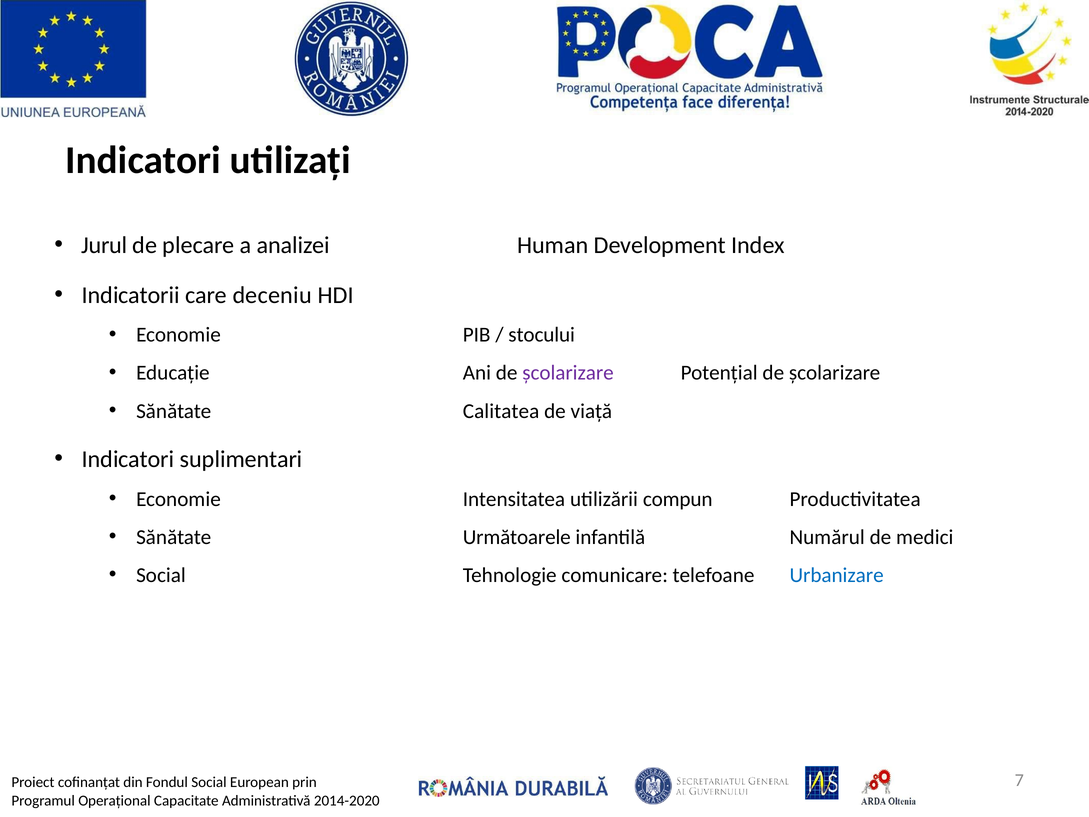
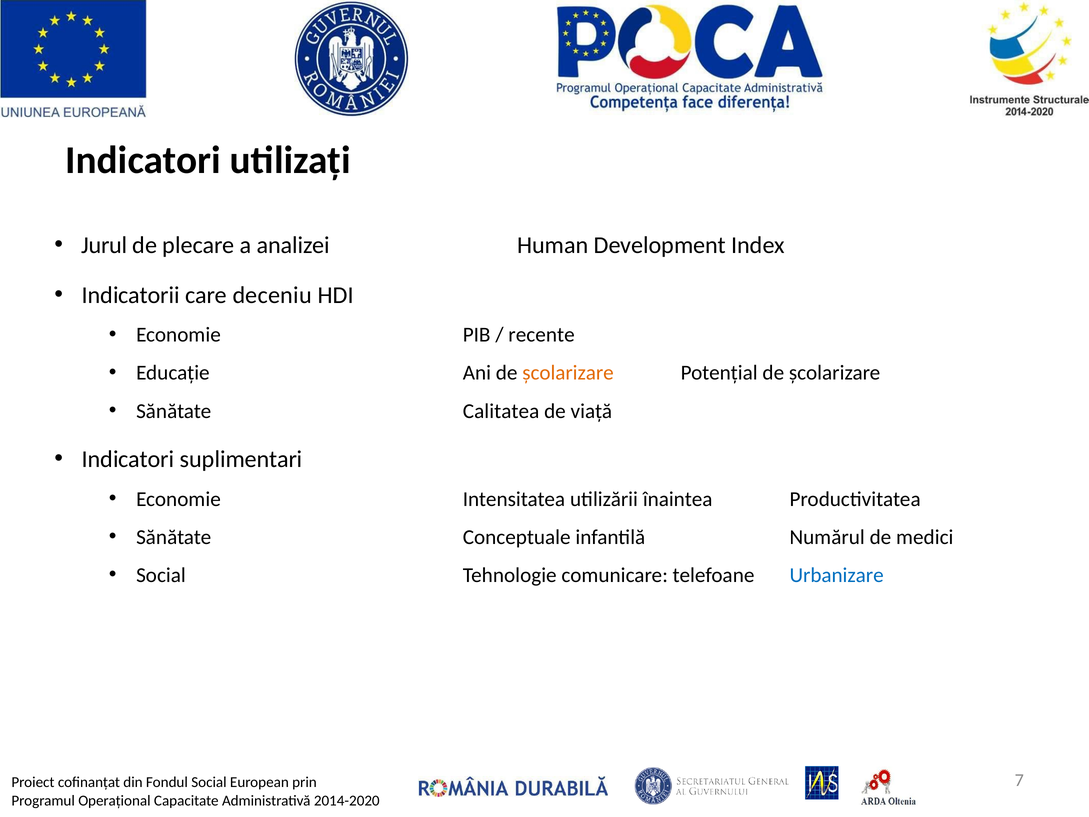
stocului: stocului -> recente
școlarizare at (568, 373) colour: purple -> orange
compun: compun -> înaintea
Următoarele: Următoarele -> Conceptuale
